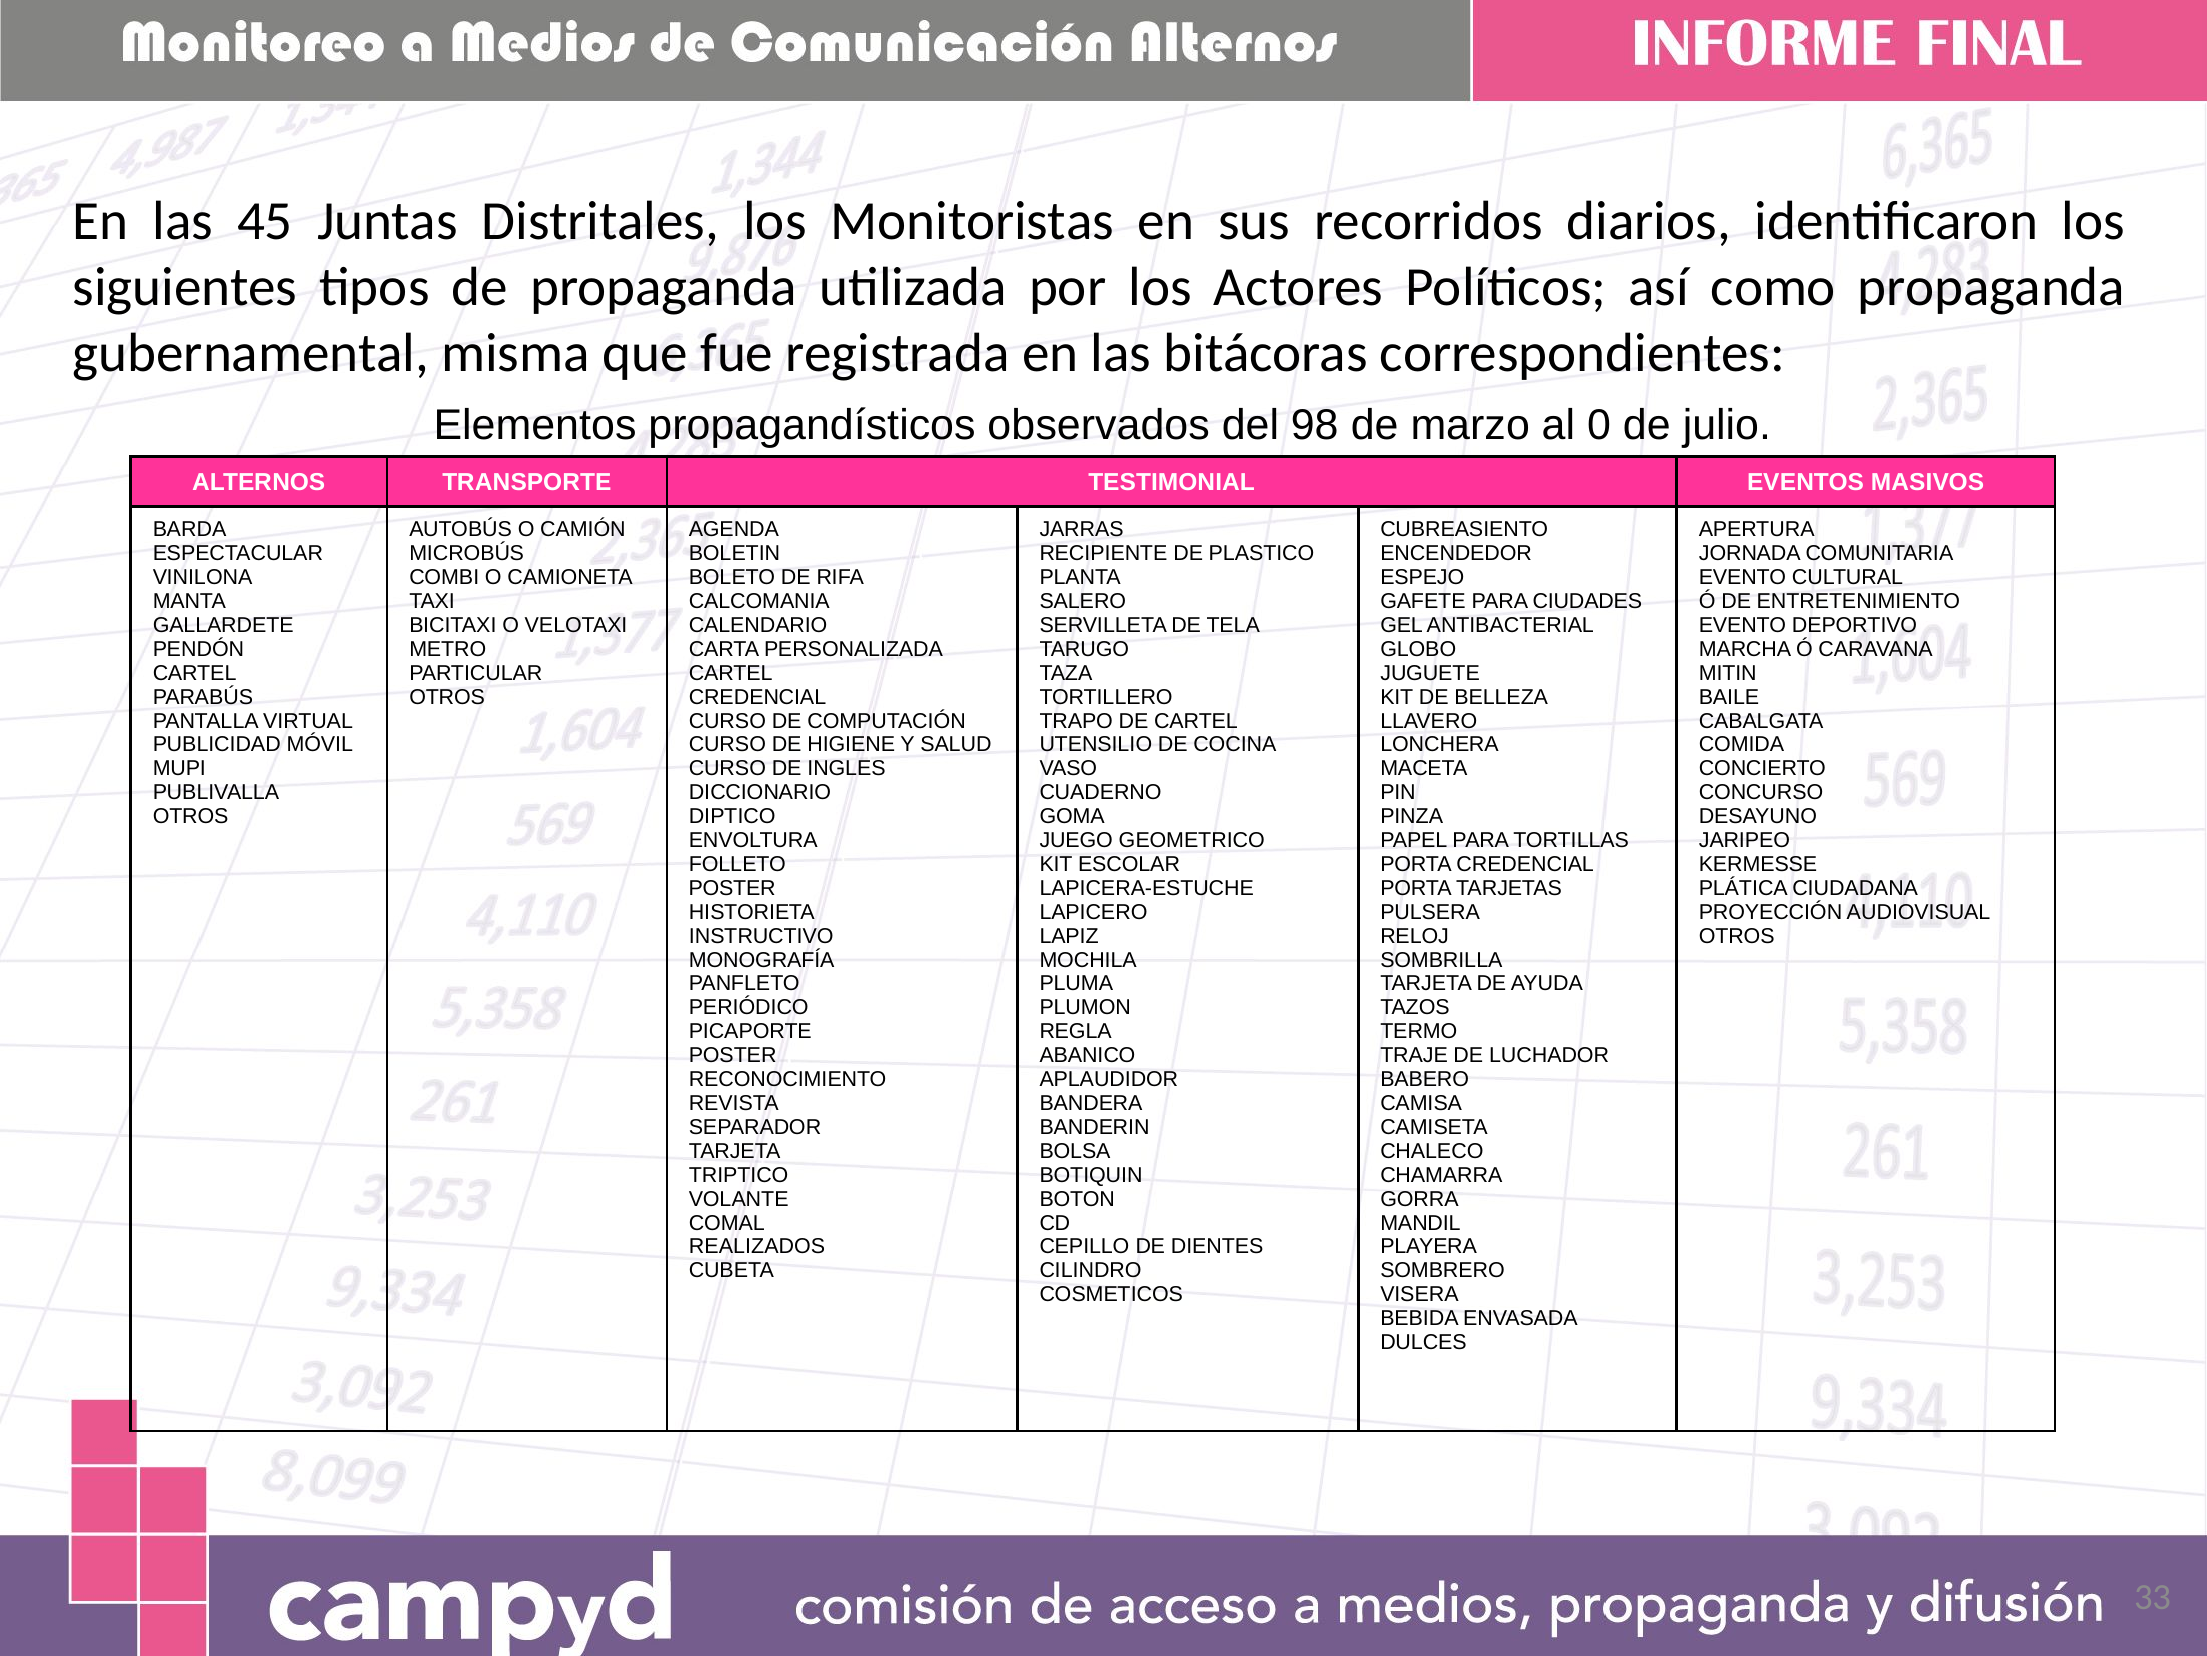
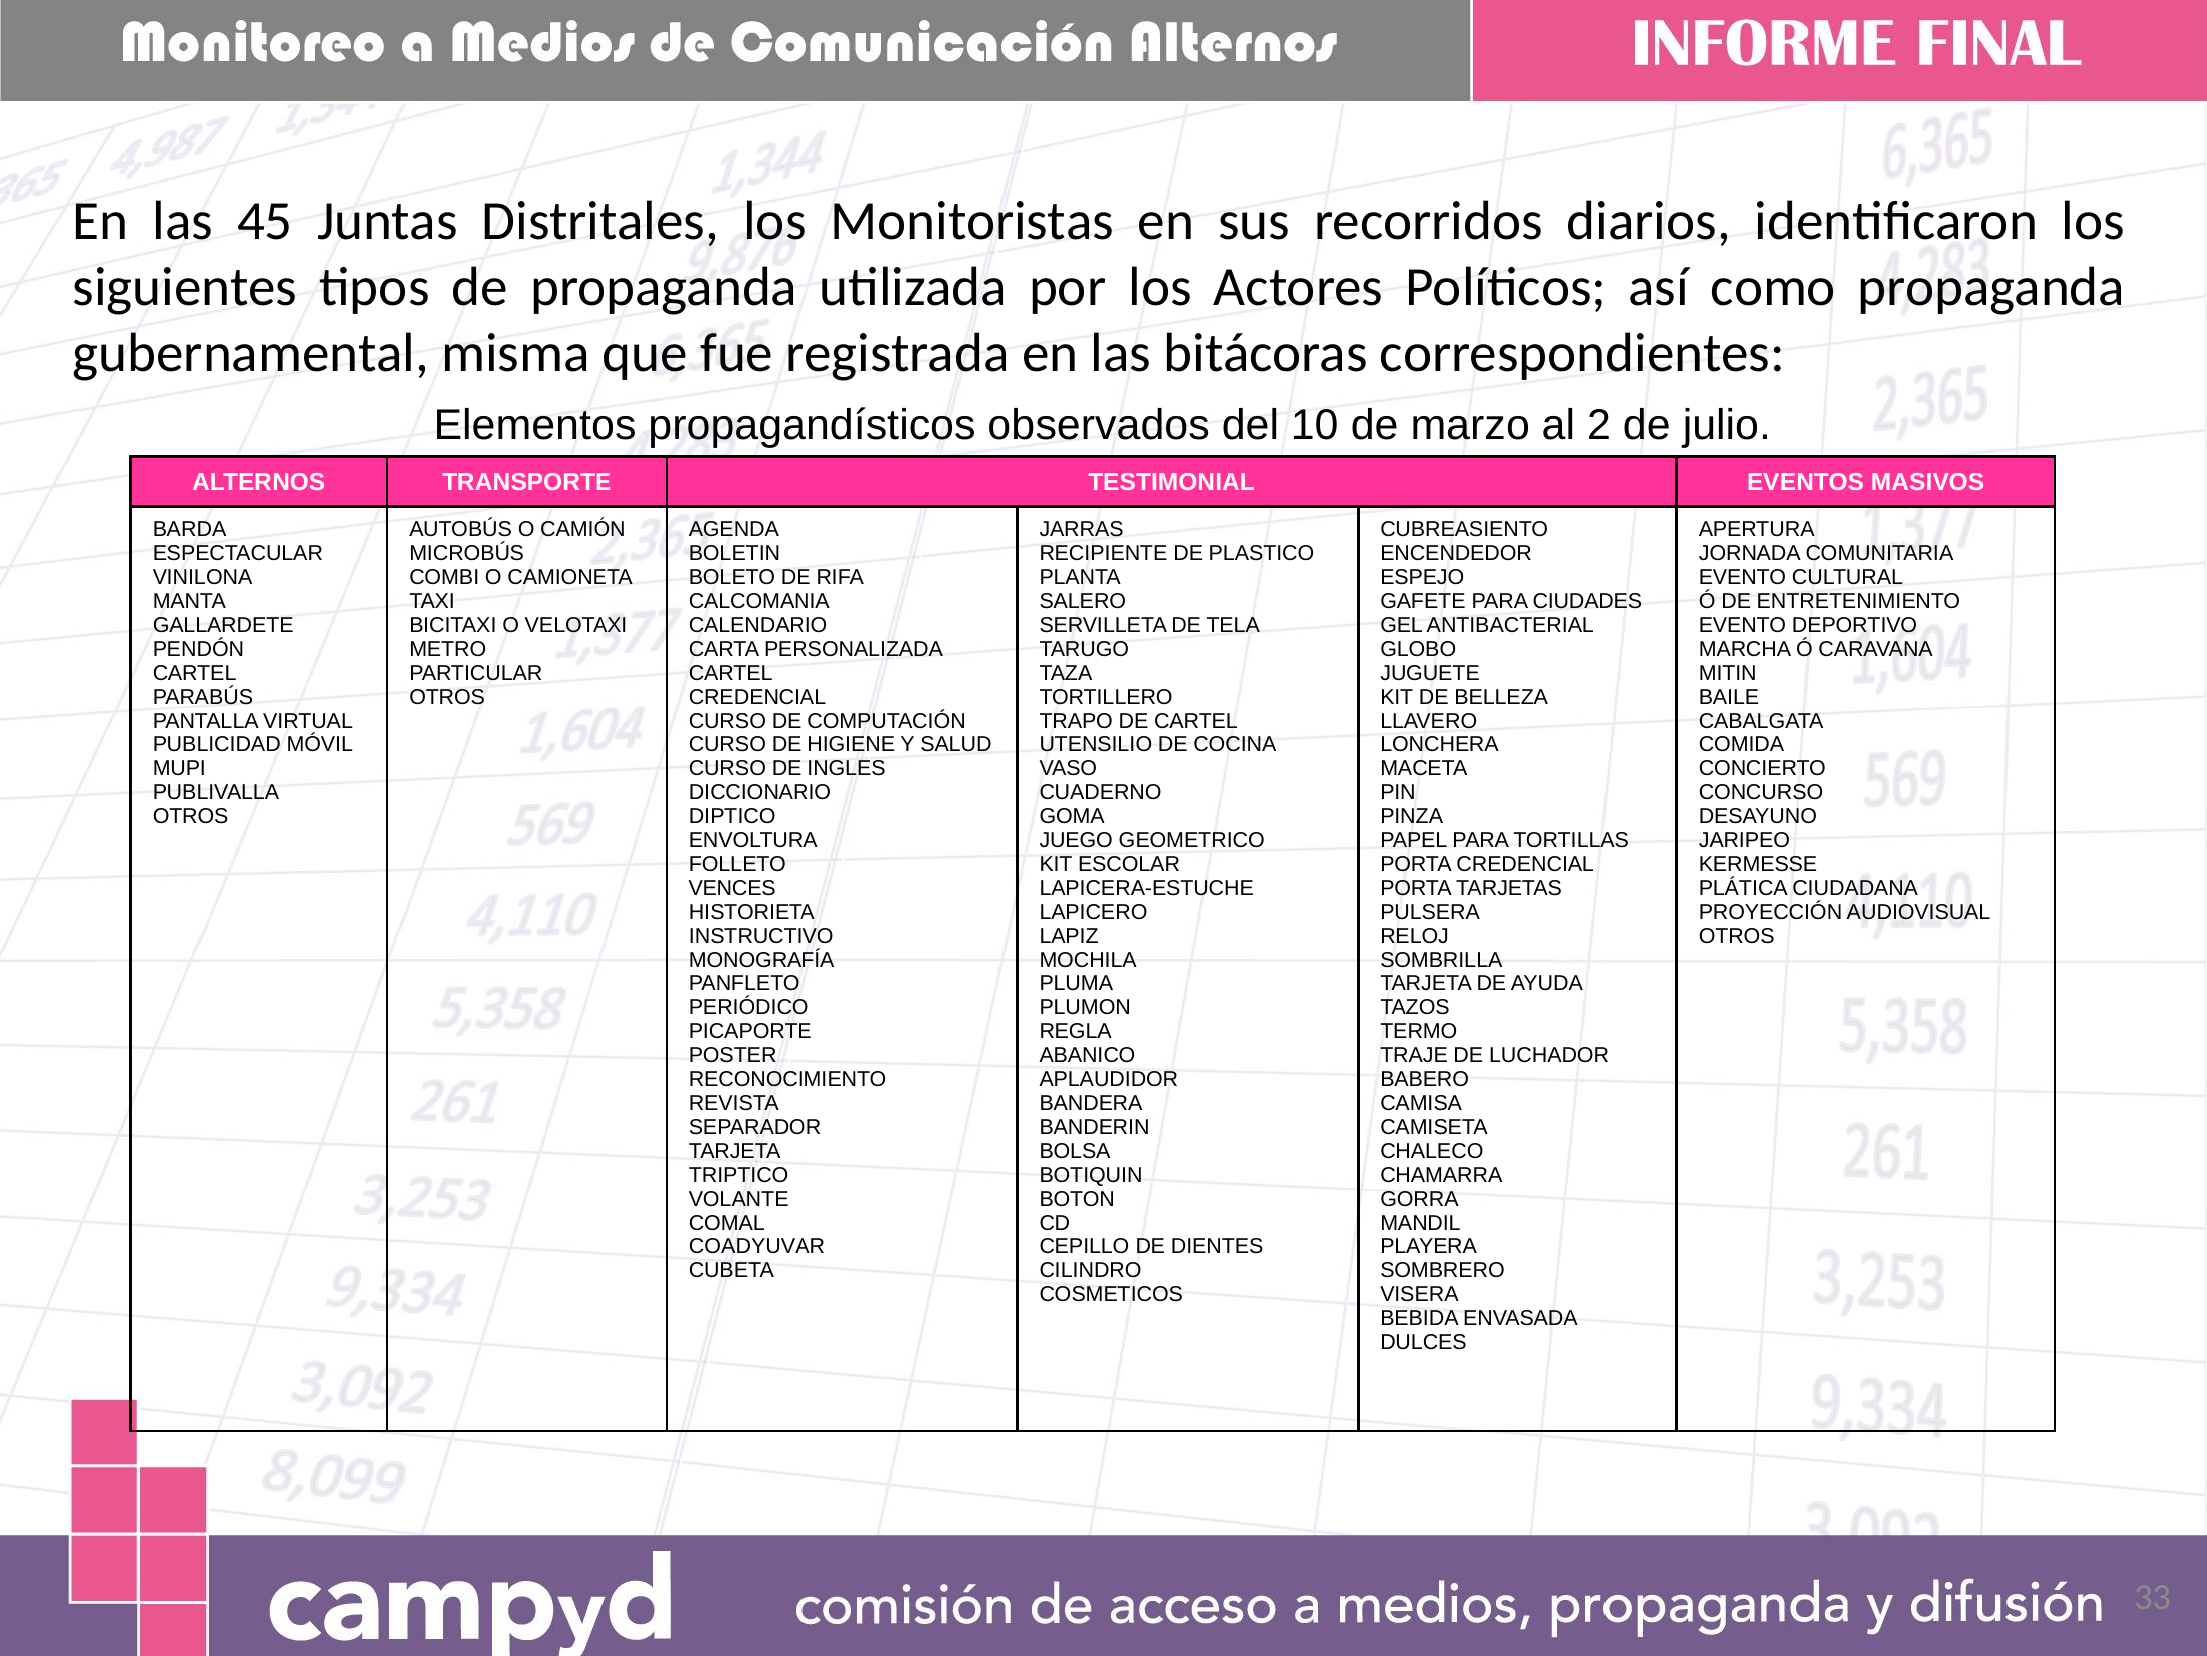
98: 98 -> 10
0: 0 -> 2
POSTER at (732, 888): POSTER -> VENCES
REALIZADOS: REALIZADOS -> COADYUVAR
